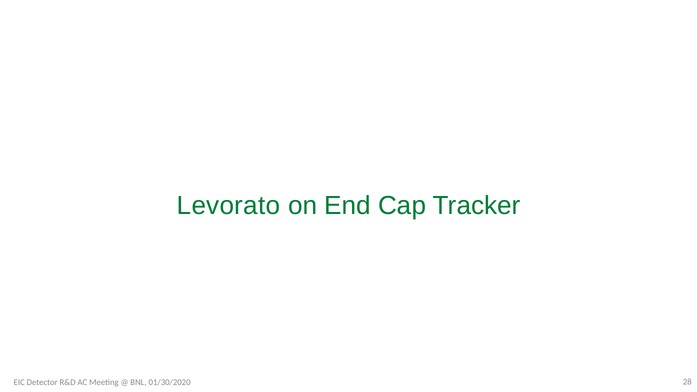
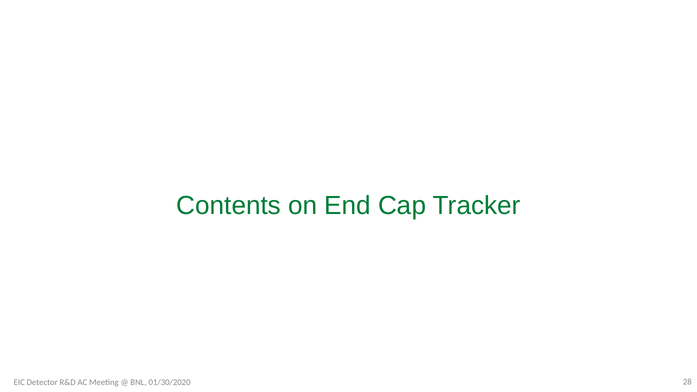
Levorato: Levorato -> Contents
